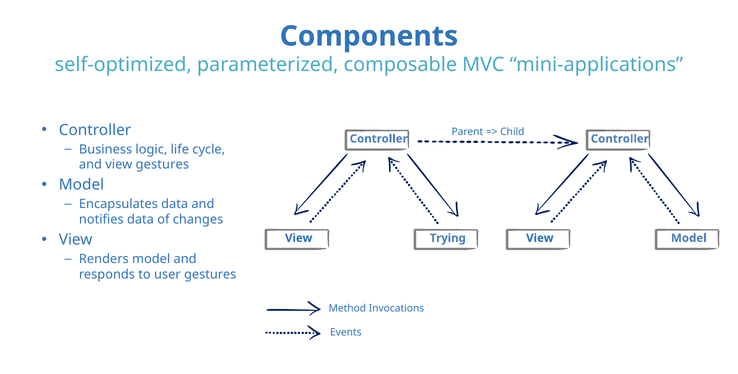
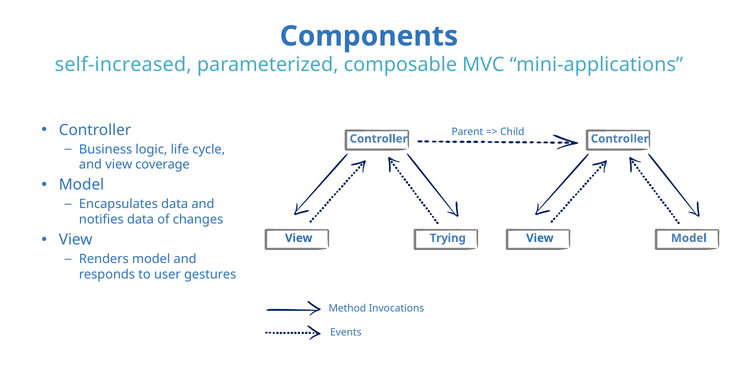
self-optimized: self-optimized -> self-increased
view gestures: gestures -> coverage
